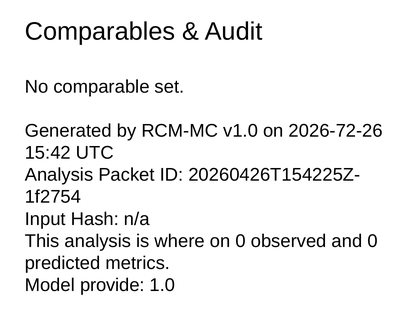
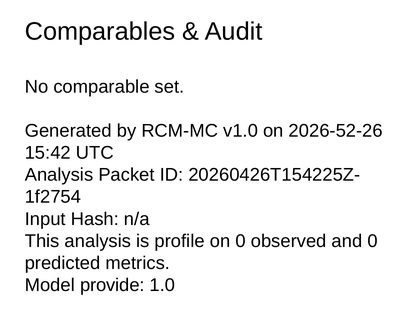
2026-72-26: 2026-72-26 -> 2026-52-26
where: where -> profile
